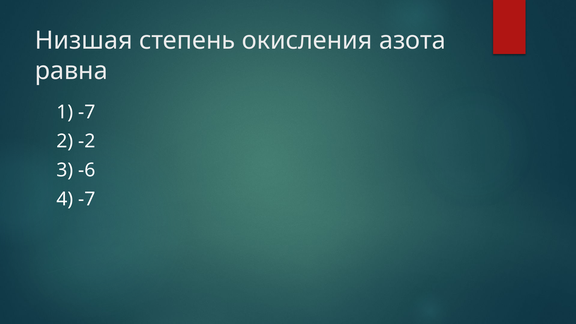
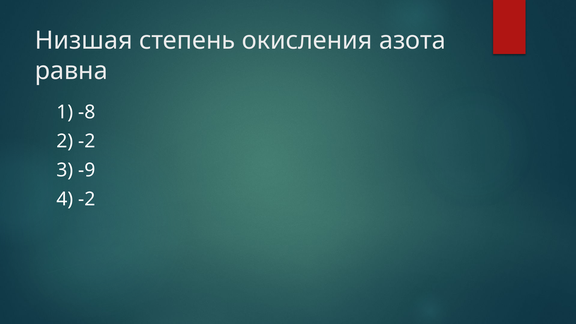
1 -7: -7 -> -8
-6: -6 -> -9
4 -7: -7 -> -2
